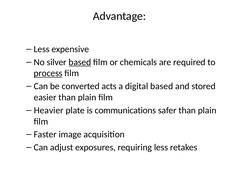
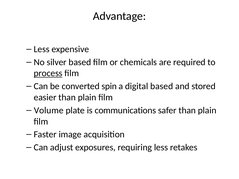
based at (80, 62) underline: present -> none
acts: acts -> spin
Heavier: Heavier -> Volume
